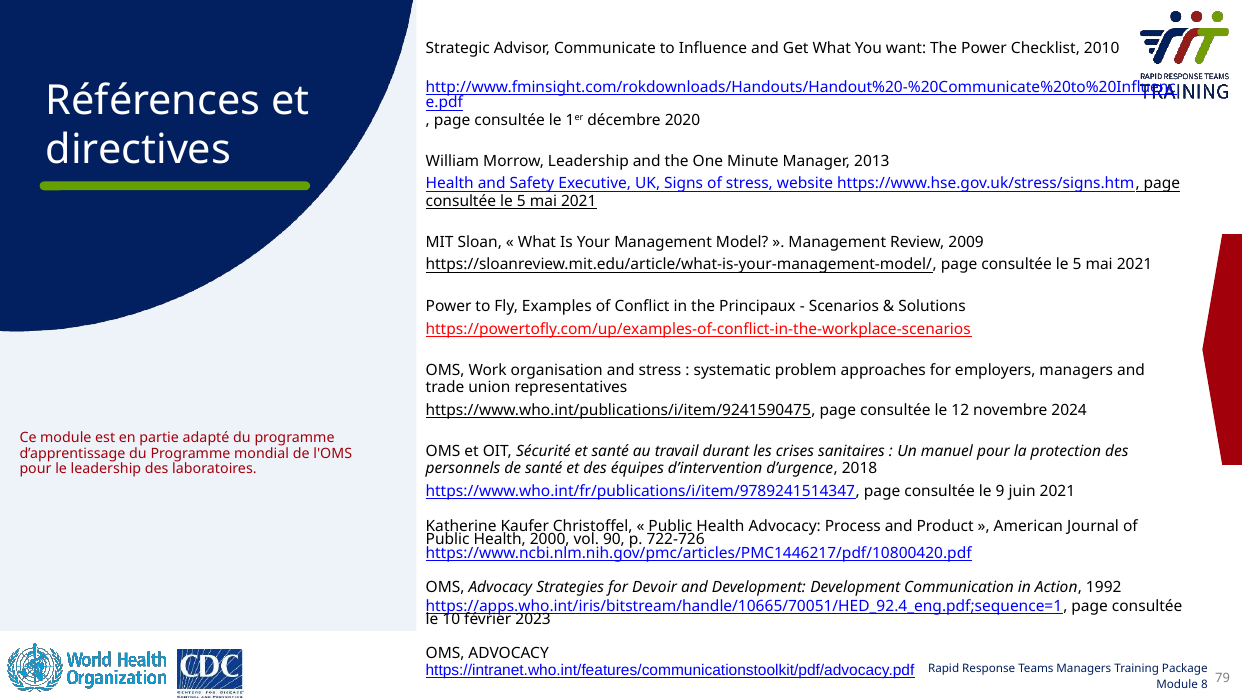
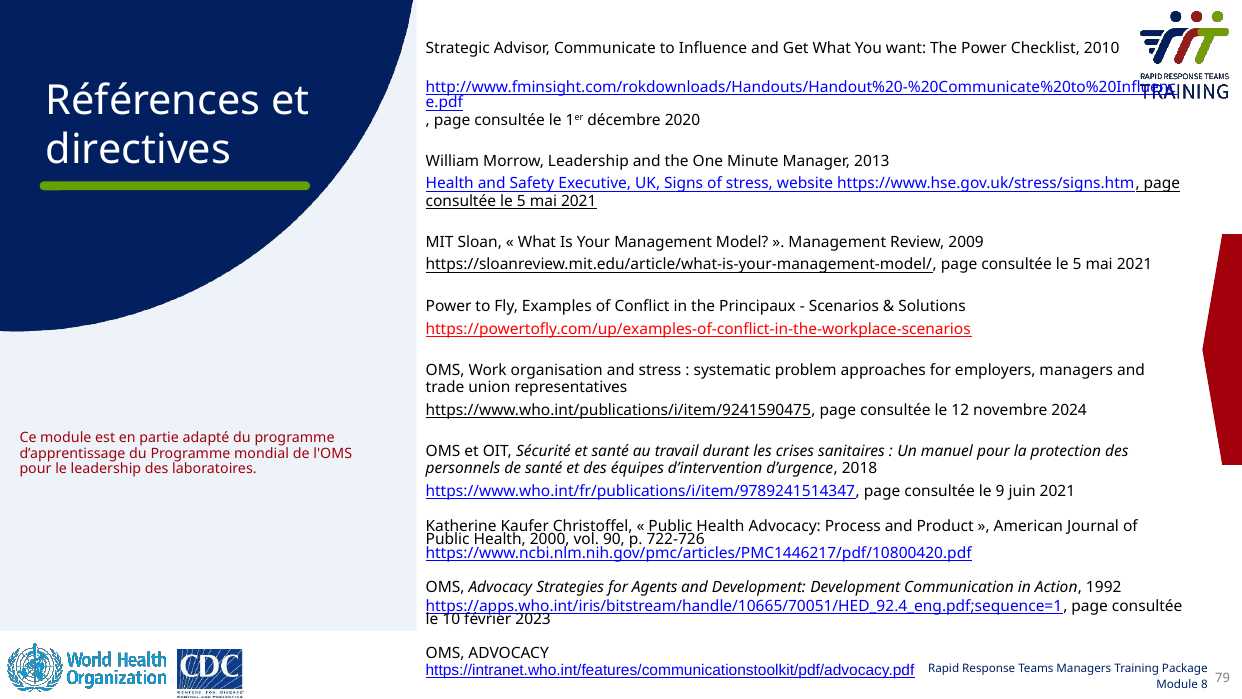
Devoir: Devoir -> Agents
